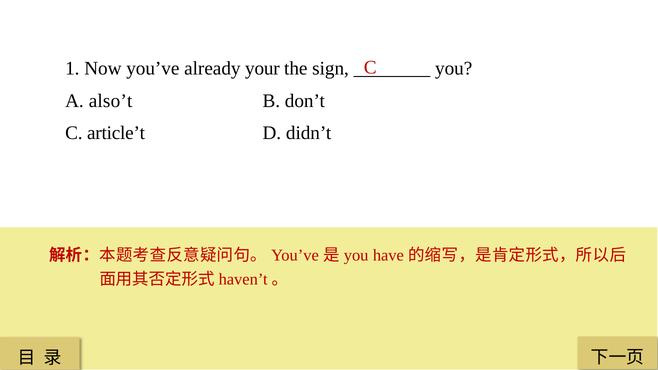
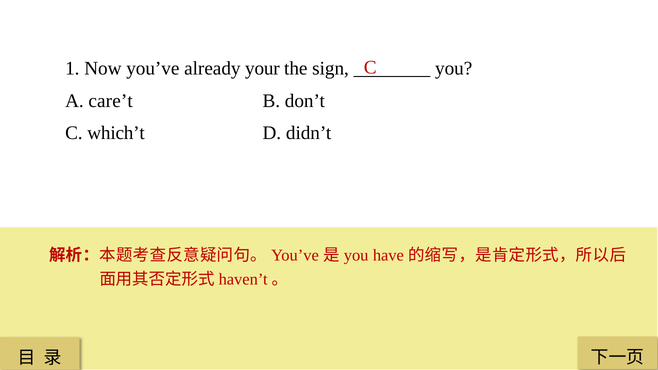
also’t: also’t -> care’t
article’t: article’t -> which’t
